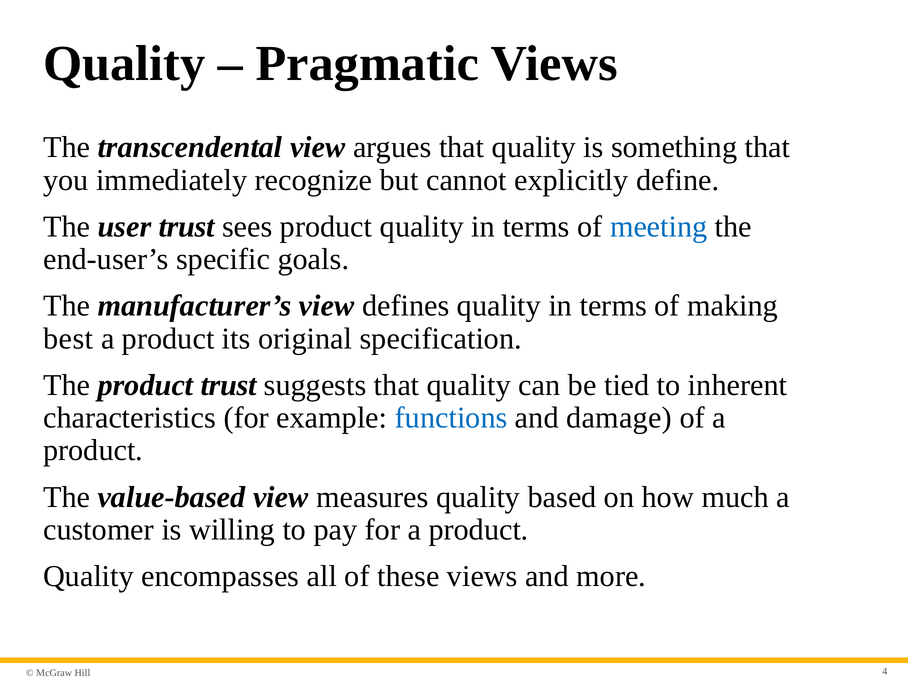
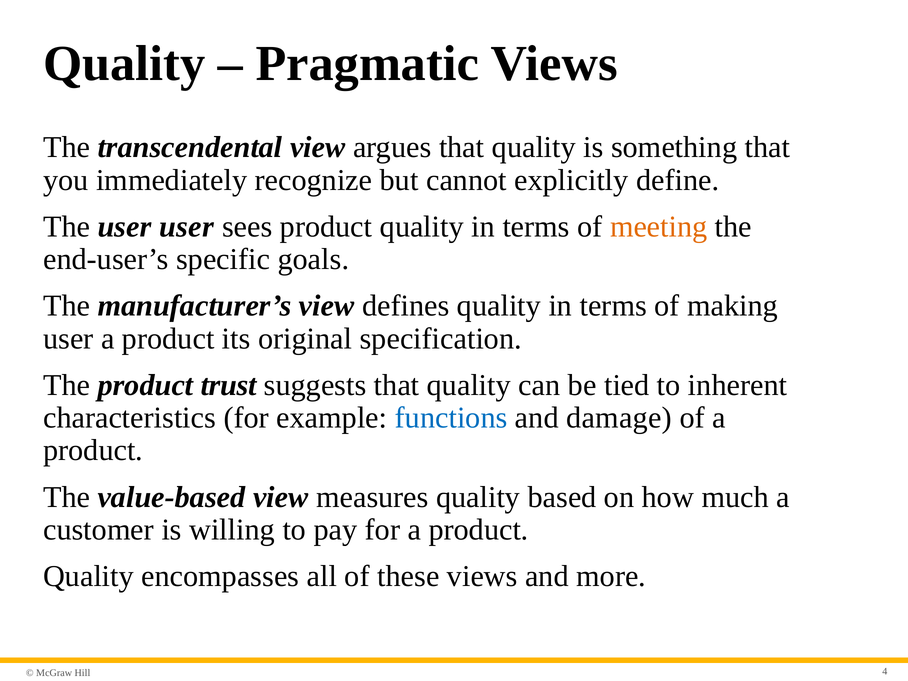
user trust: trust -> user
meeting colour: blue -> orange
best at (68, 339): best -> user
